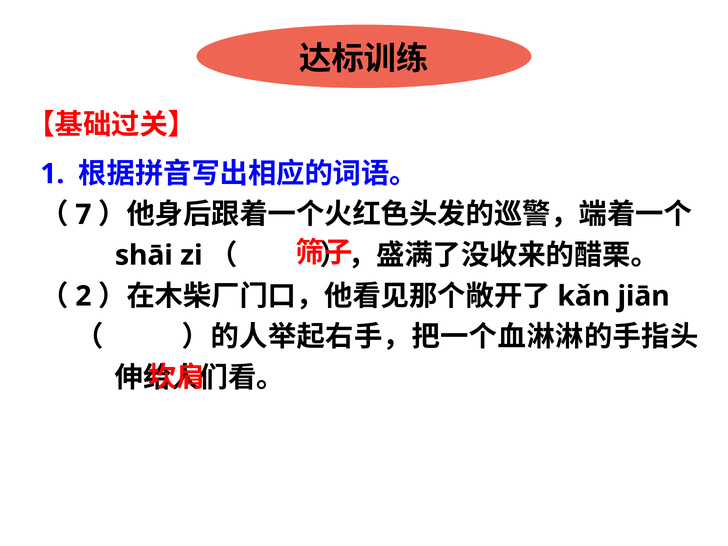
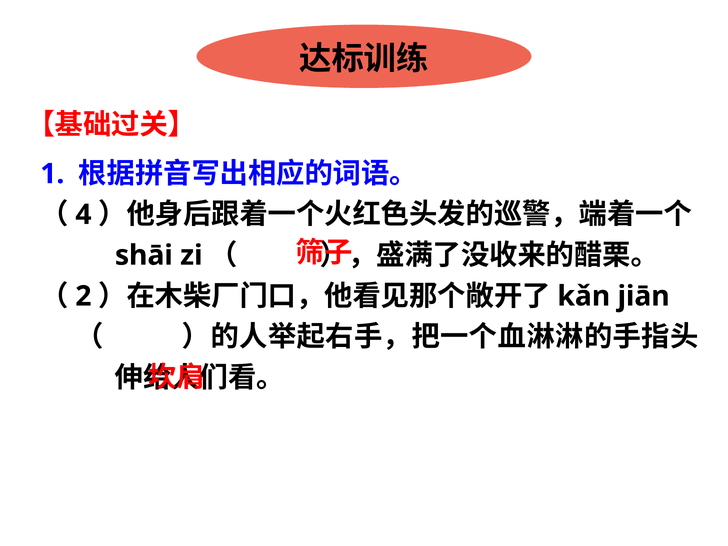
7: 7 -> 4
